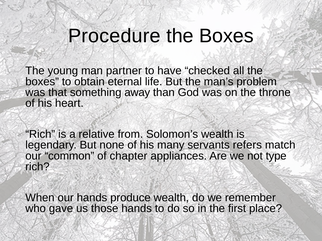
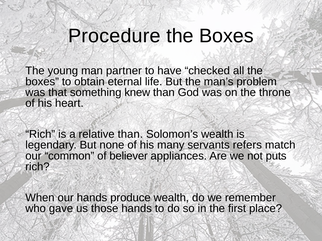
away: away -> knew
relative from: from -> than
chapter: chapter -> believer
type: type -> puts
